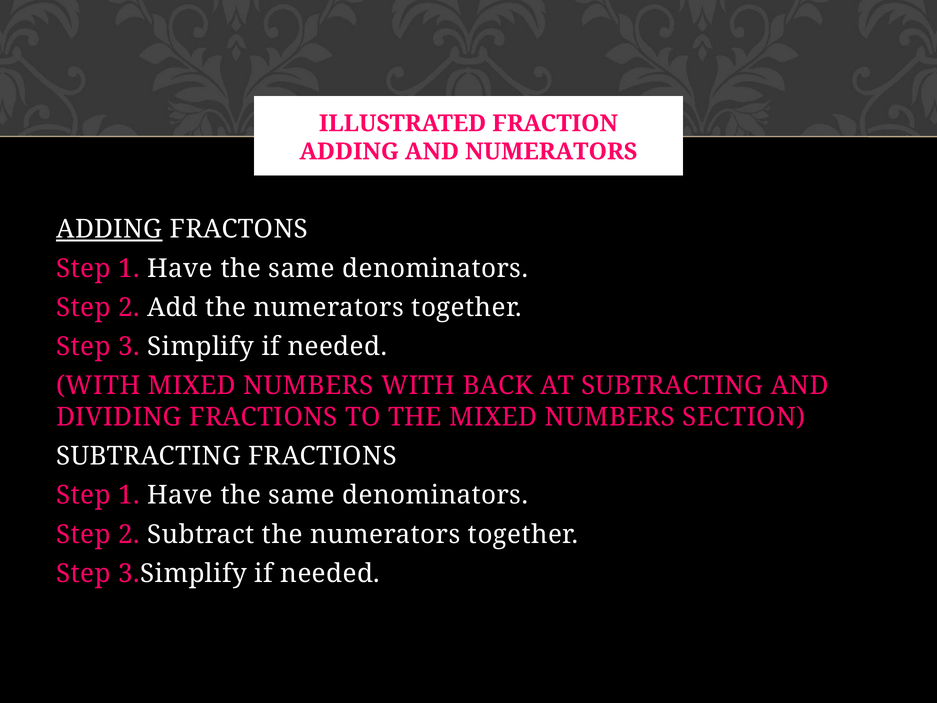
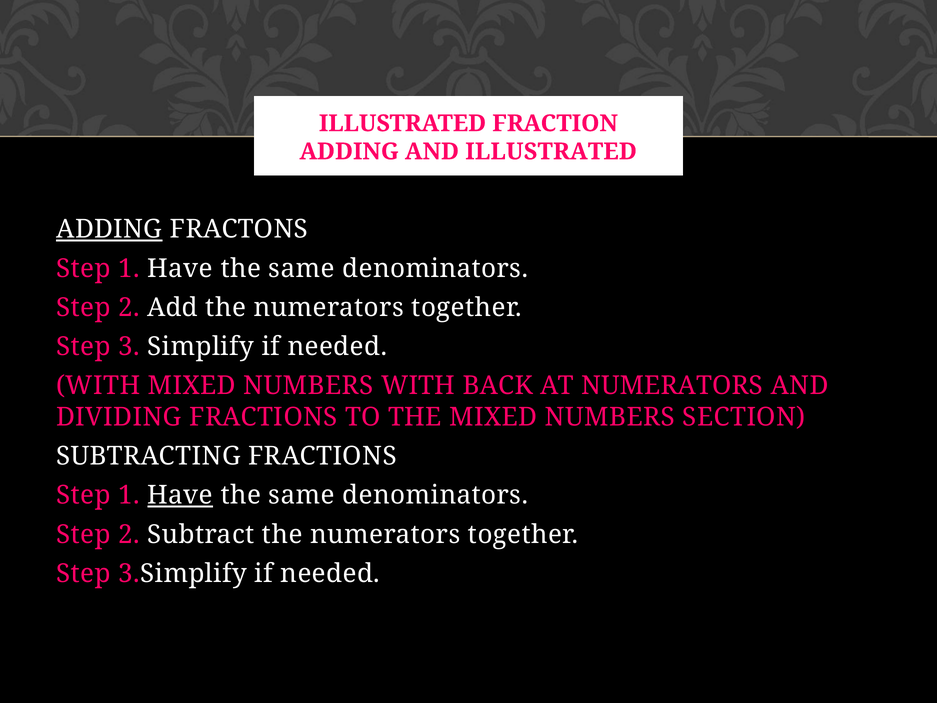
AND NUMERATORS: NUMERATORS -> ILLUSTRATED
AT SUBTRACTING: SUBTRACTING -> NUMERATORS
Have at (180, 495) underline: none -> present
